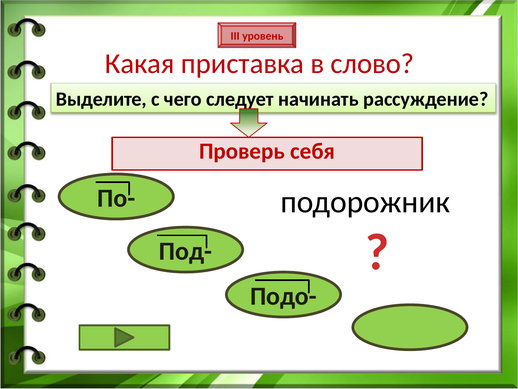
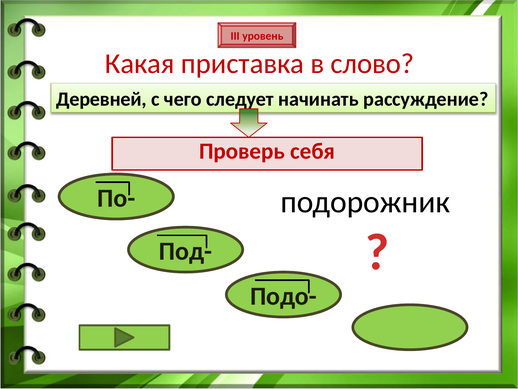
Выделите: Выделите -> Деревней
